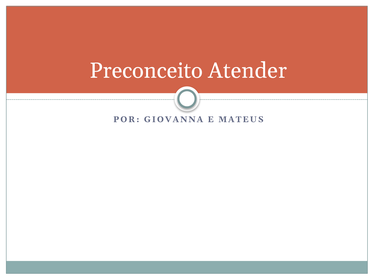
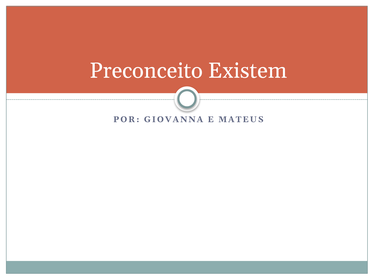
Atender: Atender -> Existem
